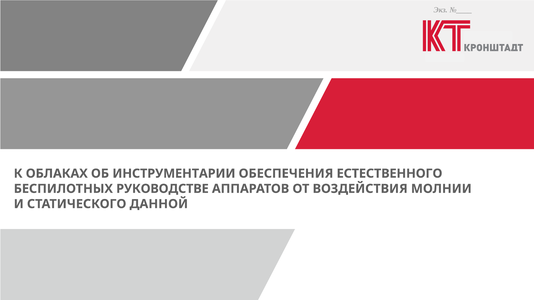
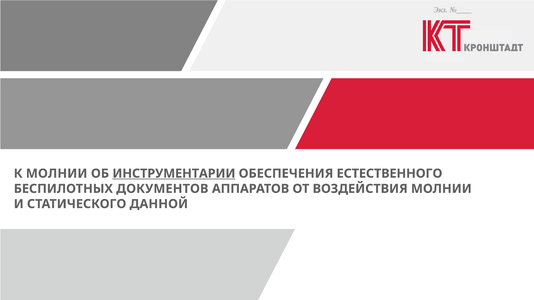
К ОБЛАКАХ: ОБЛАКАХ -> МОЛНИИ
ИНСТРУМЕНТАРИИ underline: none -> present
РУКОВОДСТВЕ: РУКОВОДСТВЕ -> ДОКУМЕНТОВ
